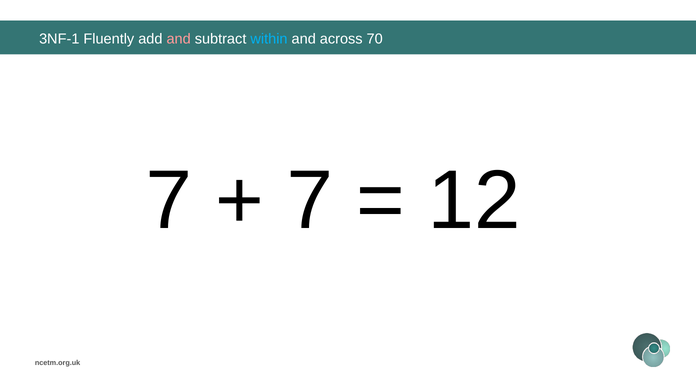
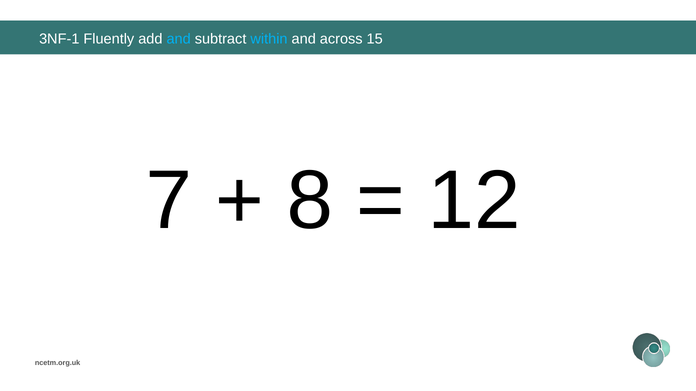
and at (179, 39) colour: pink -> light blue
70: 70 -> 15
7 at (310, 201): 7 -> 8
